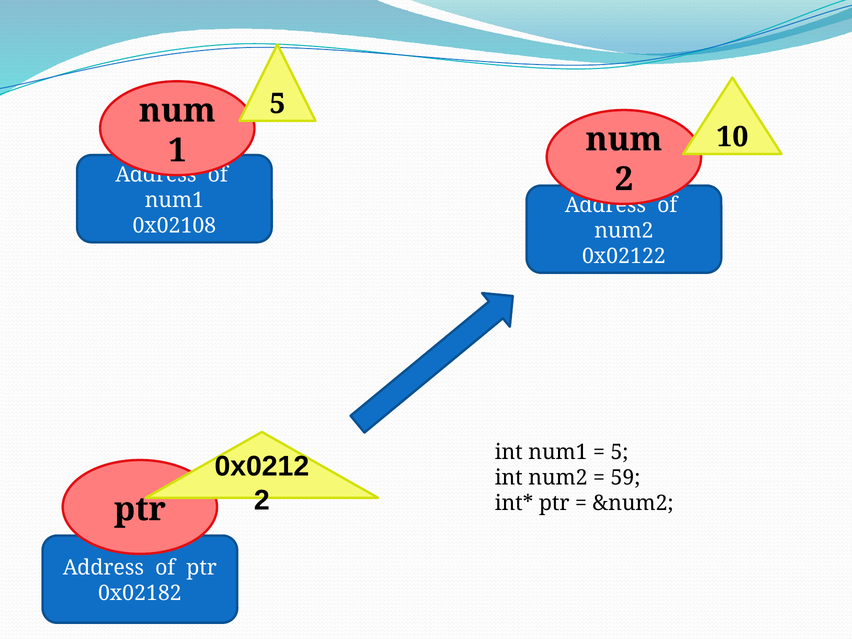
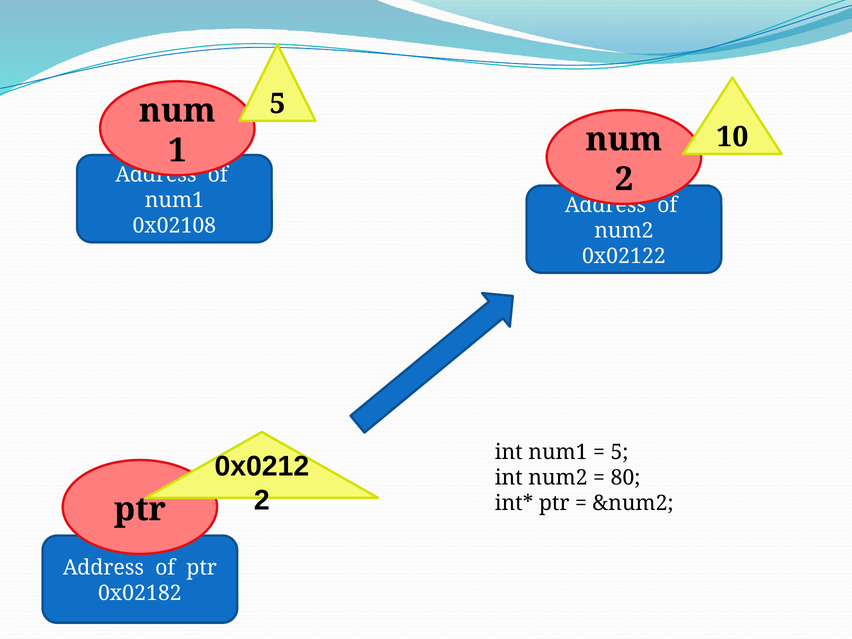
59: 59 -> 80
